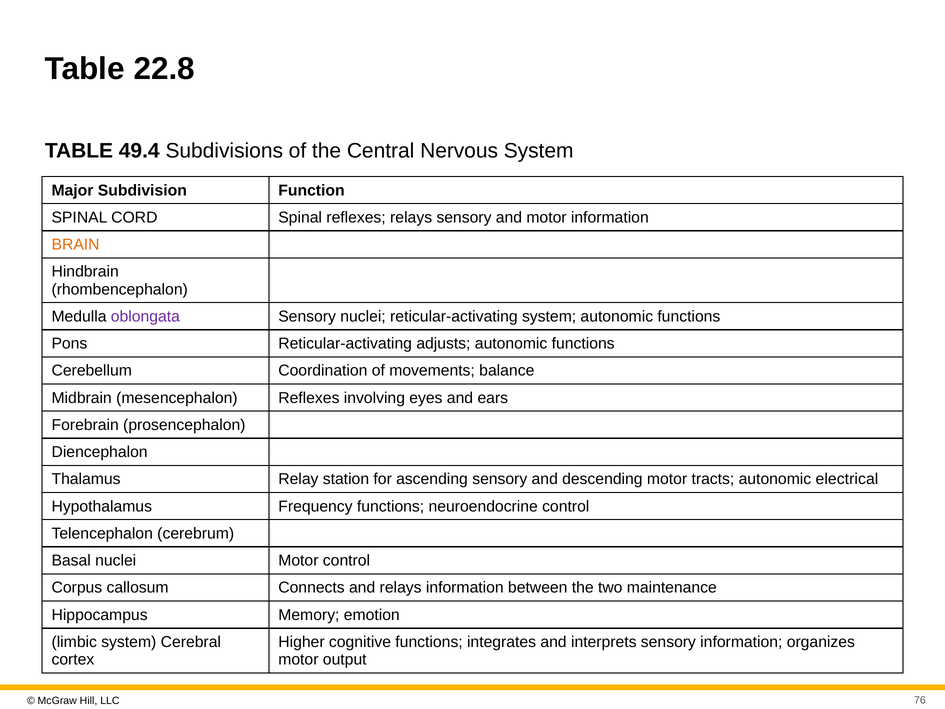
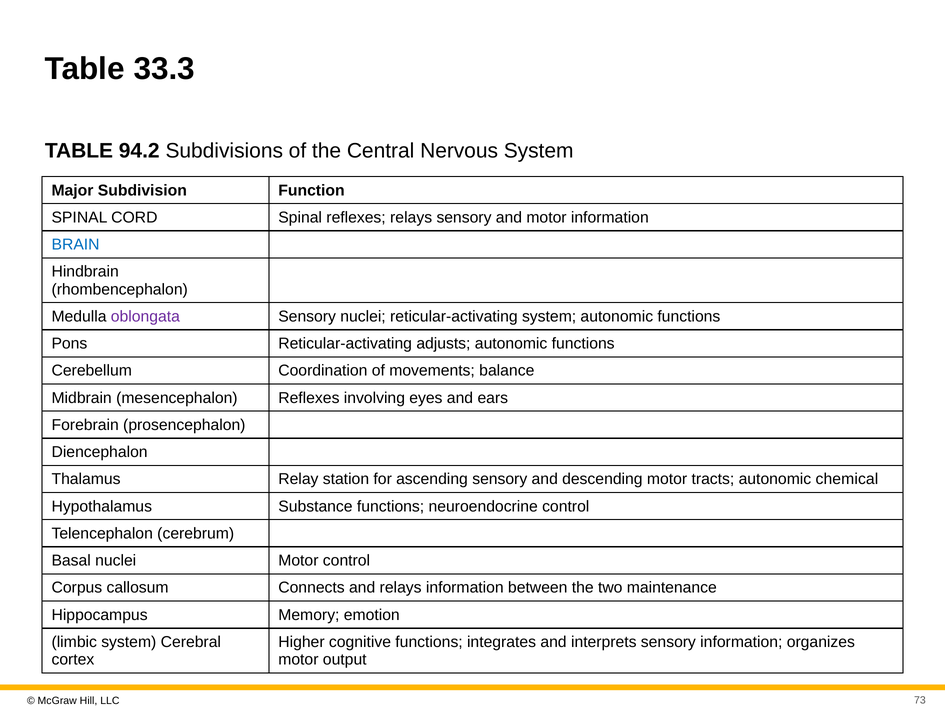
22.8: 22.8 -> 33.3
49.4: 49.4 -> 94.2
BRAIN colour: orange -> blue
electrical: electrical -> chemical
Frequency: Frequency -> Substance
76: 76 -> 73
